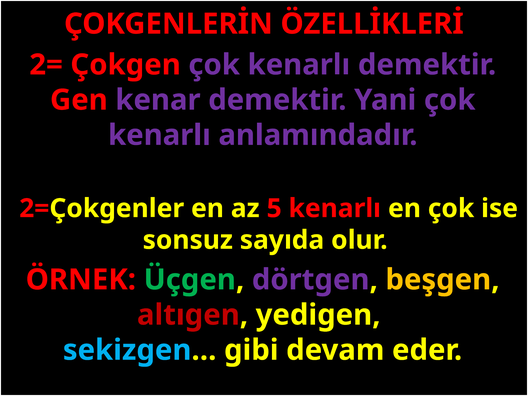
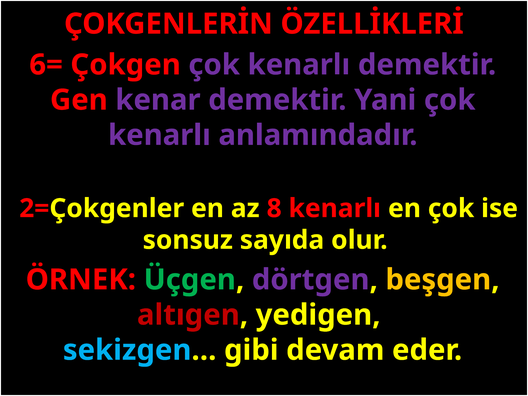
2=: 2= -> 6=
5: 5 -> 8
